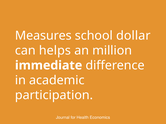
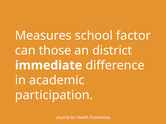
dollar: dollar -> factor
helps: helps -> those
million: million -> district
